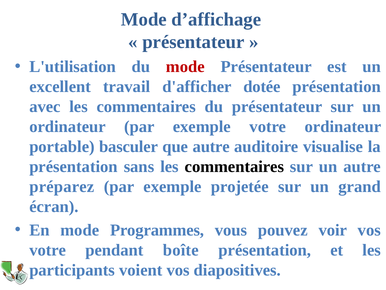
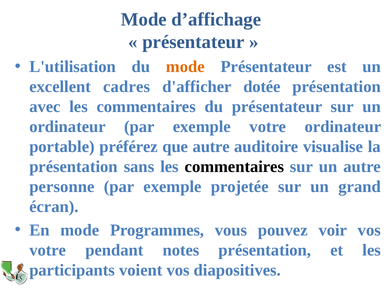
mode at (185, 67) colour: red -> orange
travail: travail -> cadres
basculer: basculer -> préférez
préparez: préparez -> personne
boîte: boîte -> notes
